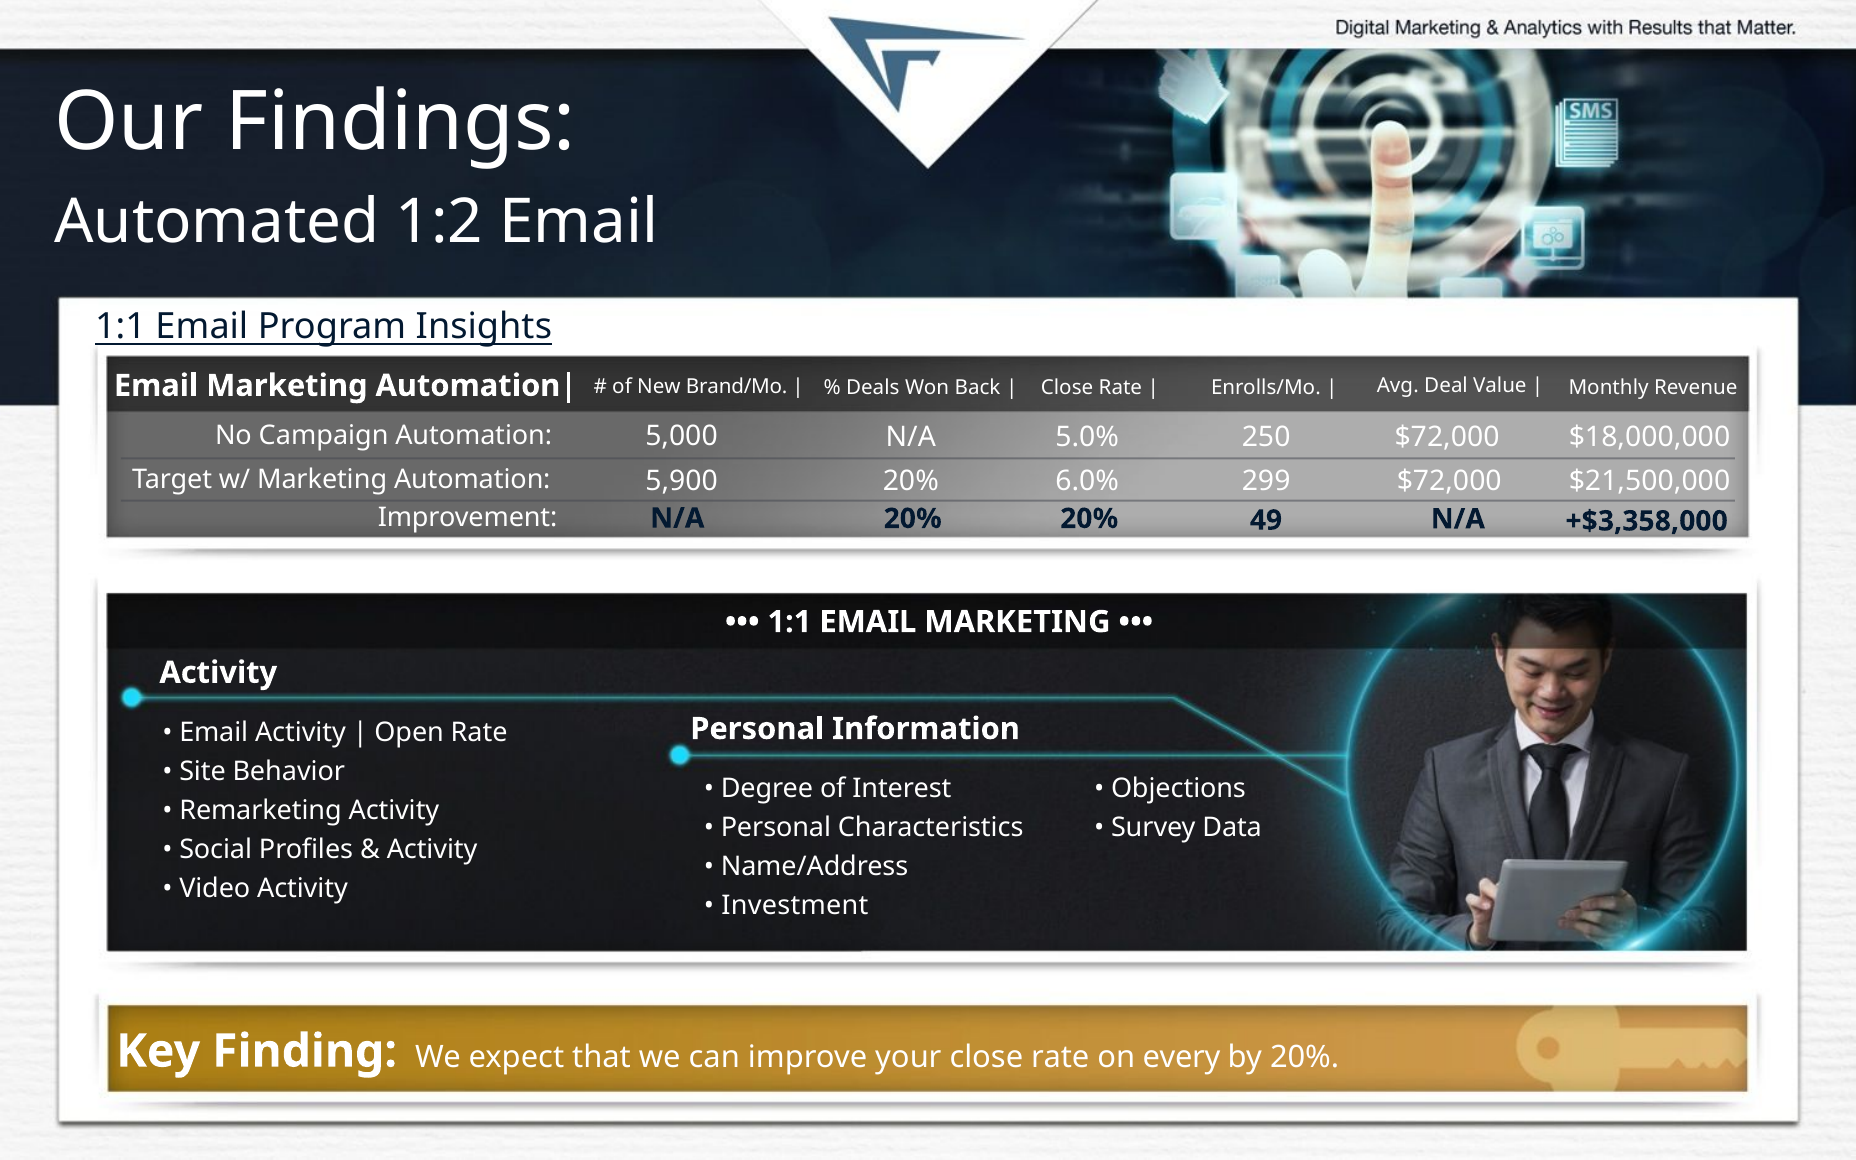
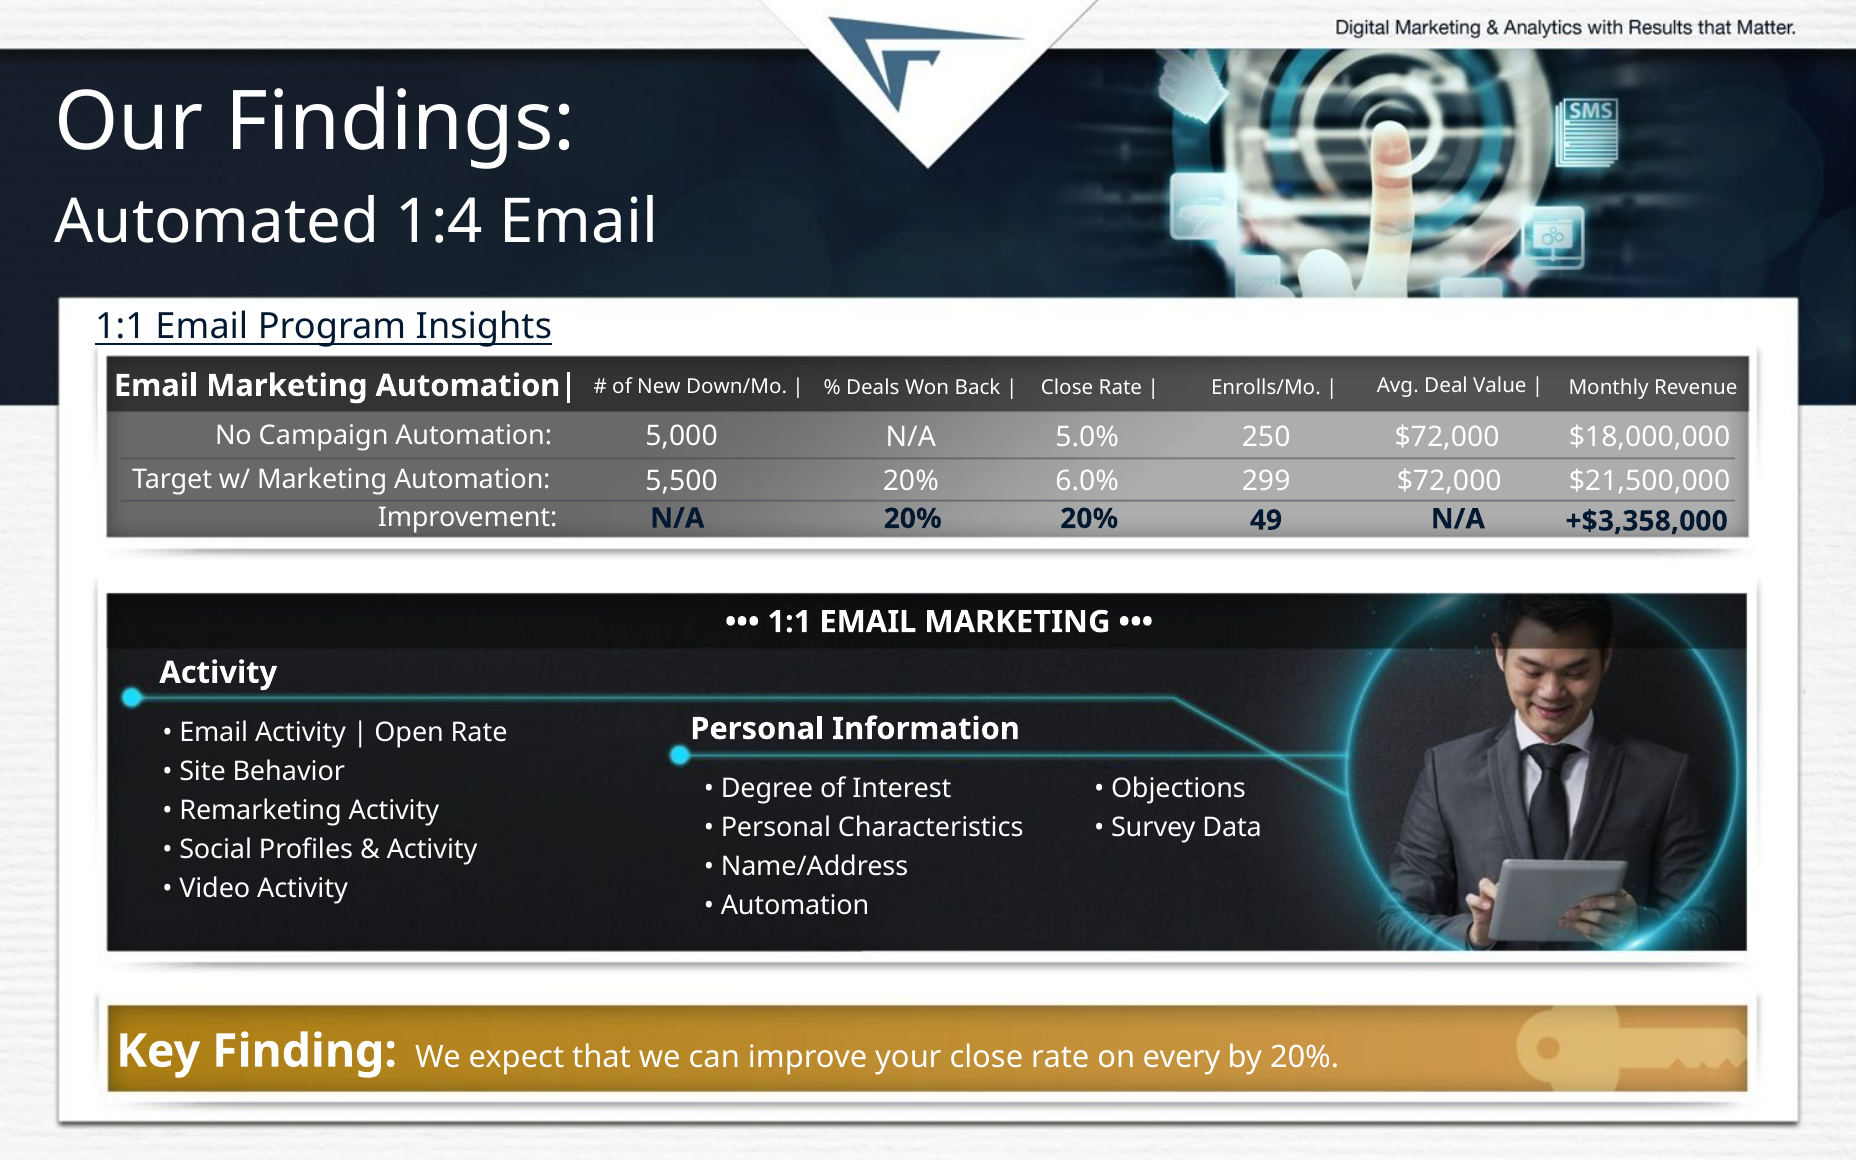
1:2: 1:2 -> 1:4
Brand/Mo: Brand/Mo -> Down/Mo
5,900: 5,900 -> 5,500
Investment at (795, 905): Investment -> Automation
